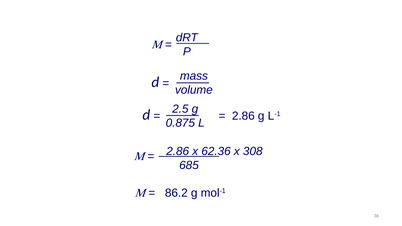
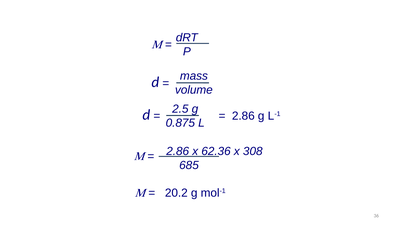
86.2: 86.2 -> 20.2
